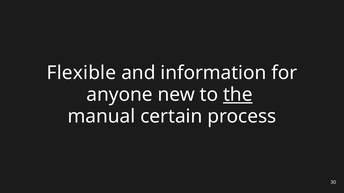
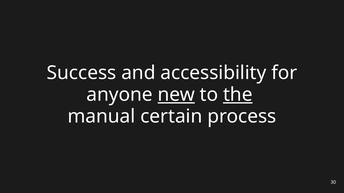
Flexible: Flexible -> Success
information: information -> accessibility
new underline: none -> present
